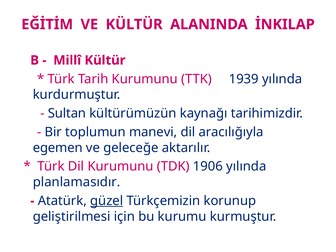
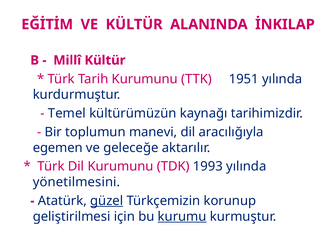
1939: 1939 -> 1951
Sultan: Sultan -> Temel
1906: 1906 -> 1993
planlamasıdır: planlamasıdır -> yönetilmesini
kurumu underline: none -> present
